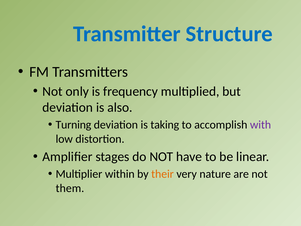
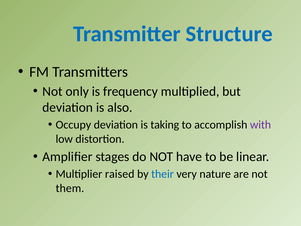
Turning: Turning -> Occupy
within: within -> raised
their colour: orange -> blue
